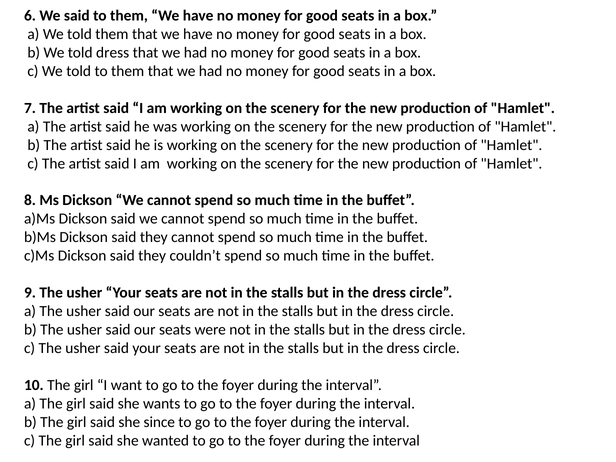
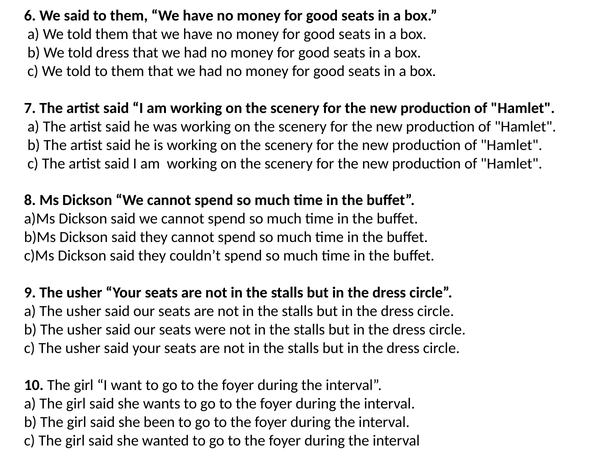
since: since -> been
